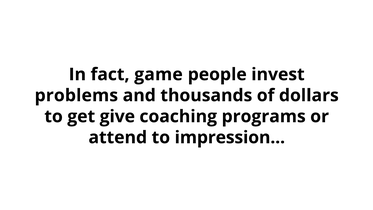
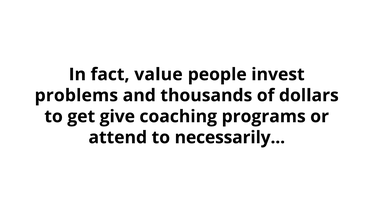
game: game -> value
impression: impression -> necessarily
